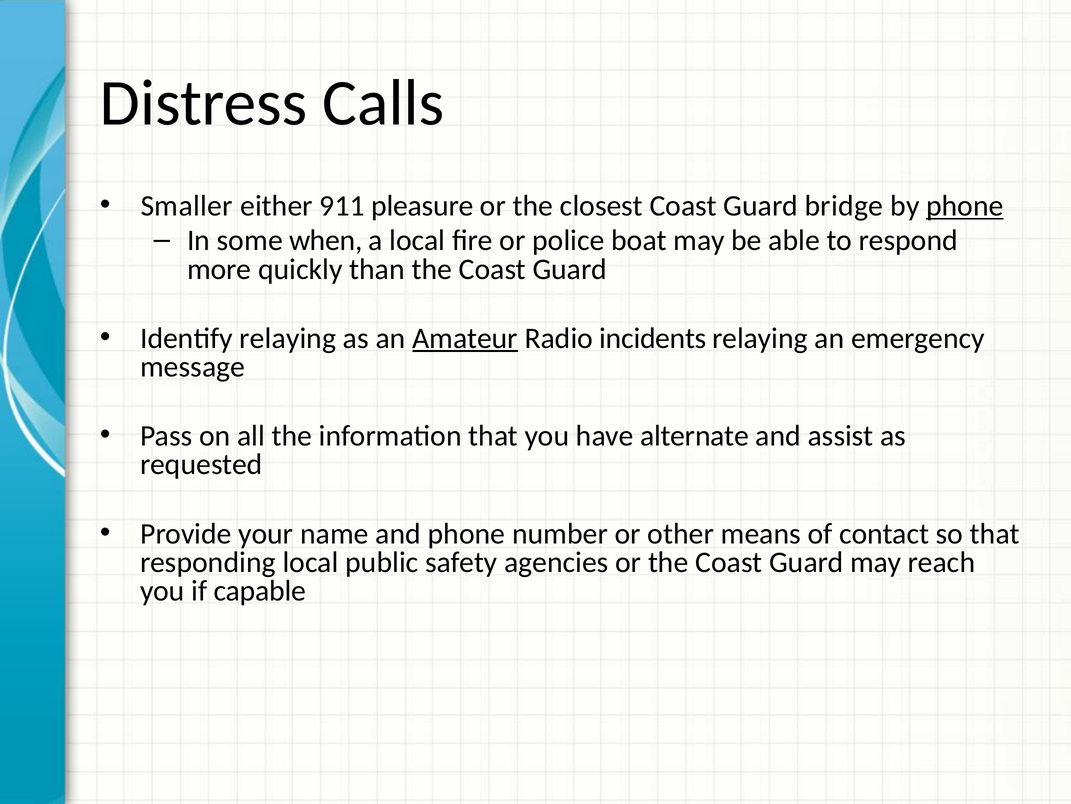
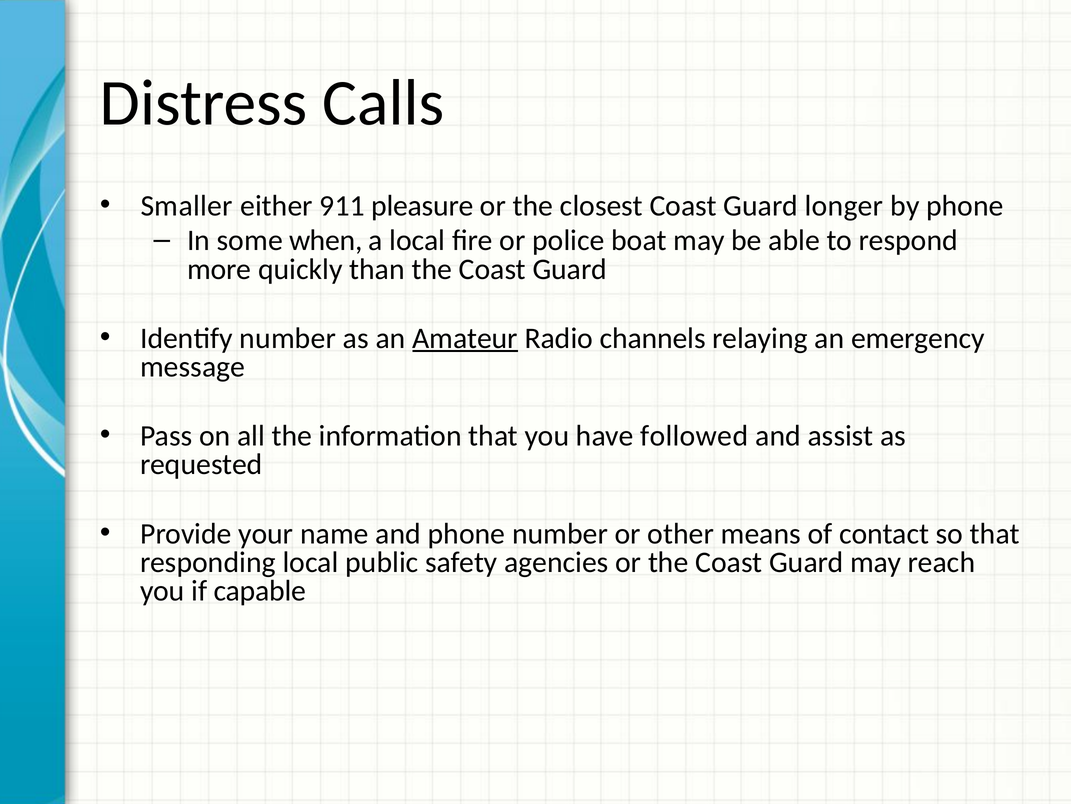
bridge: bridge -> longer
phone at (965, 206) underline: present -> none
Identify relaying: relaying -> number
incidents: incidents -> channels
alternate: alternate -> followed
